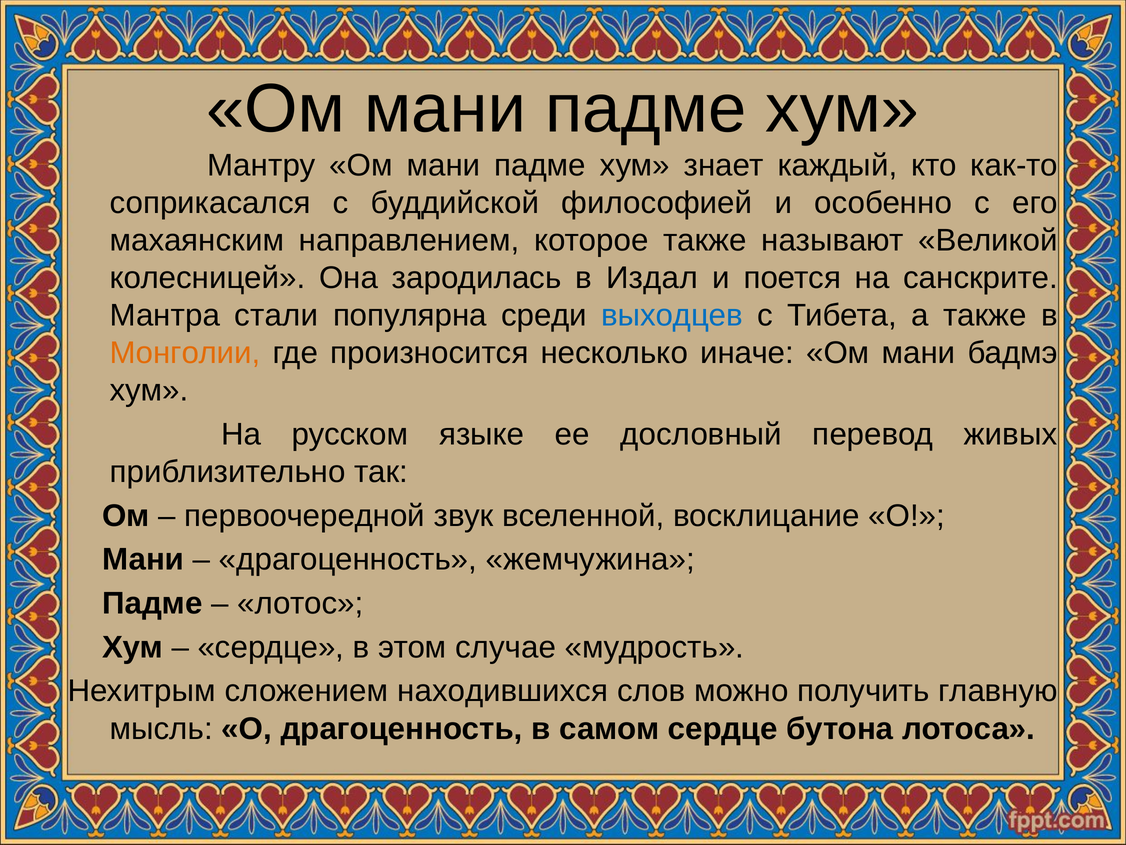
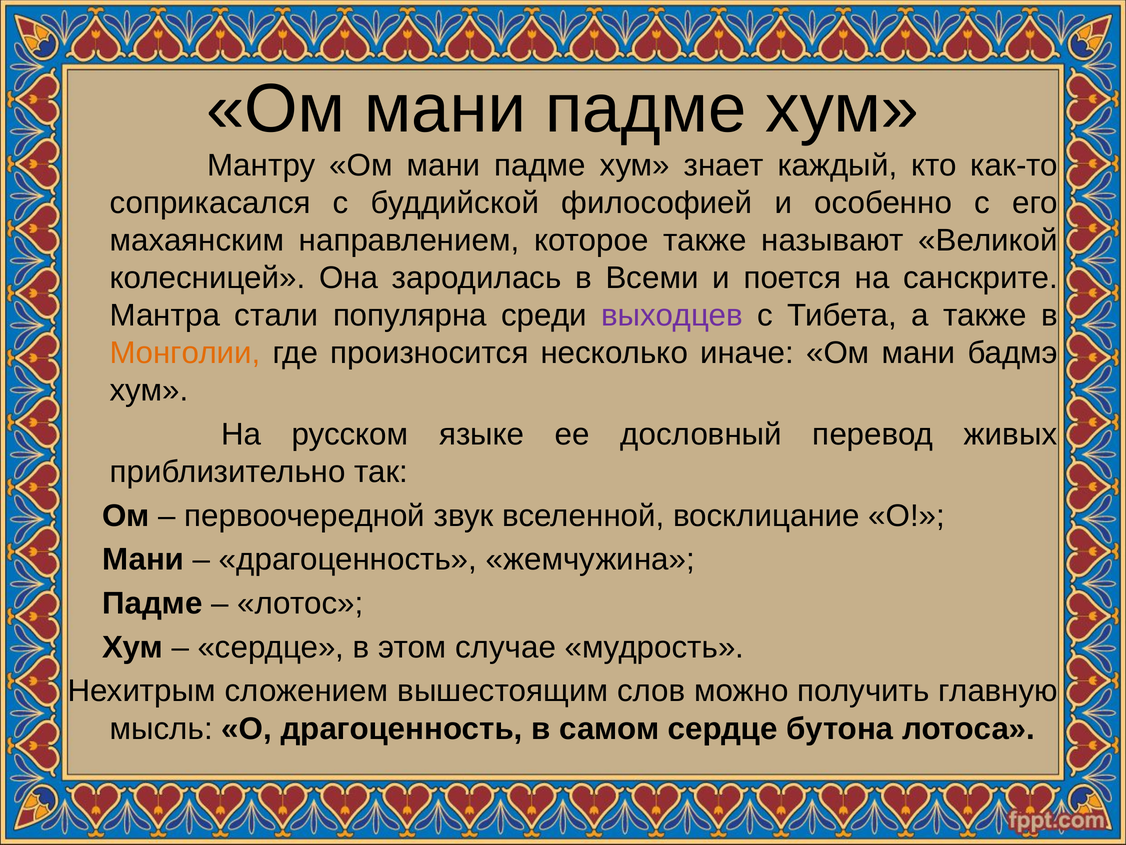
Издал: Издал -> Всеми
выходцев colour: blue -> purple
находившихся: находившихся -> вышестоящим
